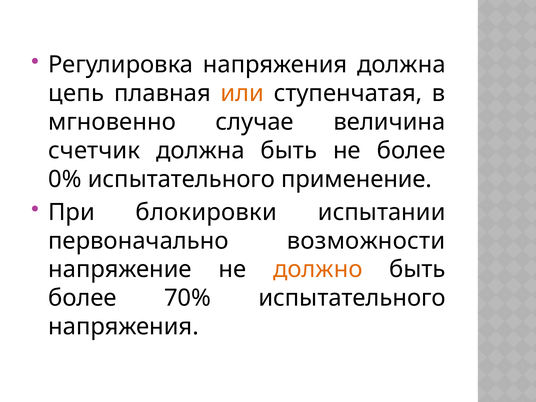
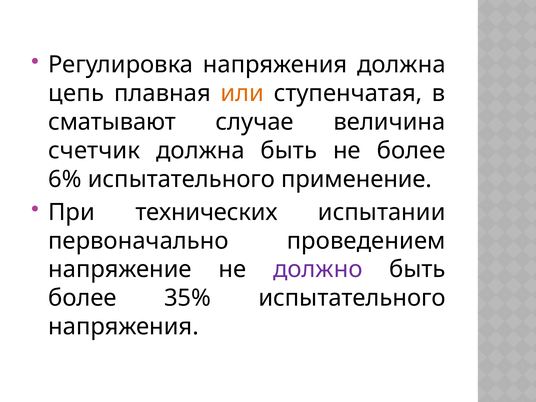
мгновенно: мгновенно -> сматывают
0%: 0% -> 6%
блокировки: блокировки -> технических
возможности: возможности -> проведением
должно colour: orange -> purple
70%: 70% -> 35%
